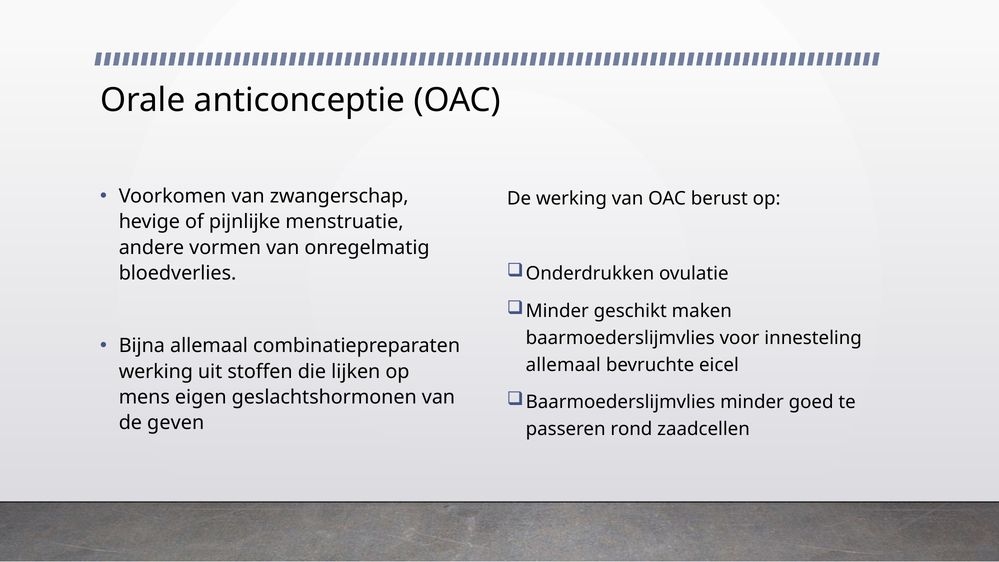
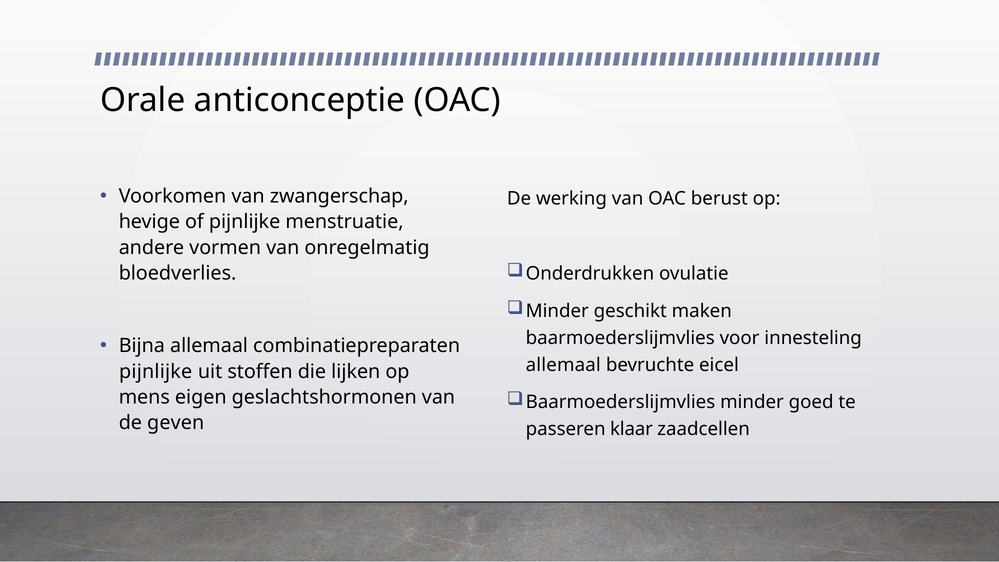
werking at (156, 371): werking -> pijnlijke
rond: rond -> klaar
